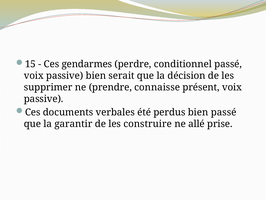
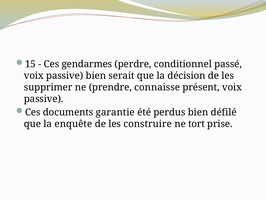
verbales: verbales -> garantie
bien passé: passé -> défilé
garantir: garantir -> enquête
allé: allé -> tort
